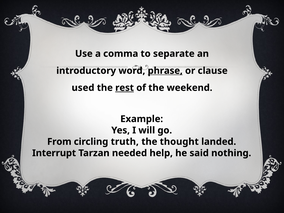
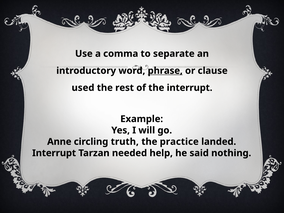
rest underline: present -> none
the weekend: weekend -> interrupt
From: From -> Anne
thought: thought -> practice
